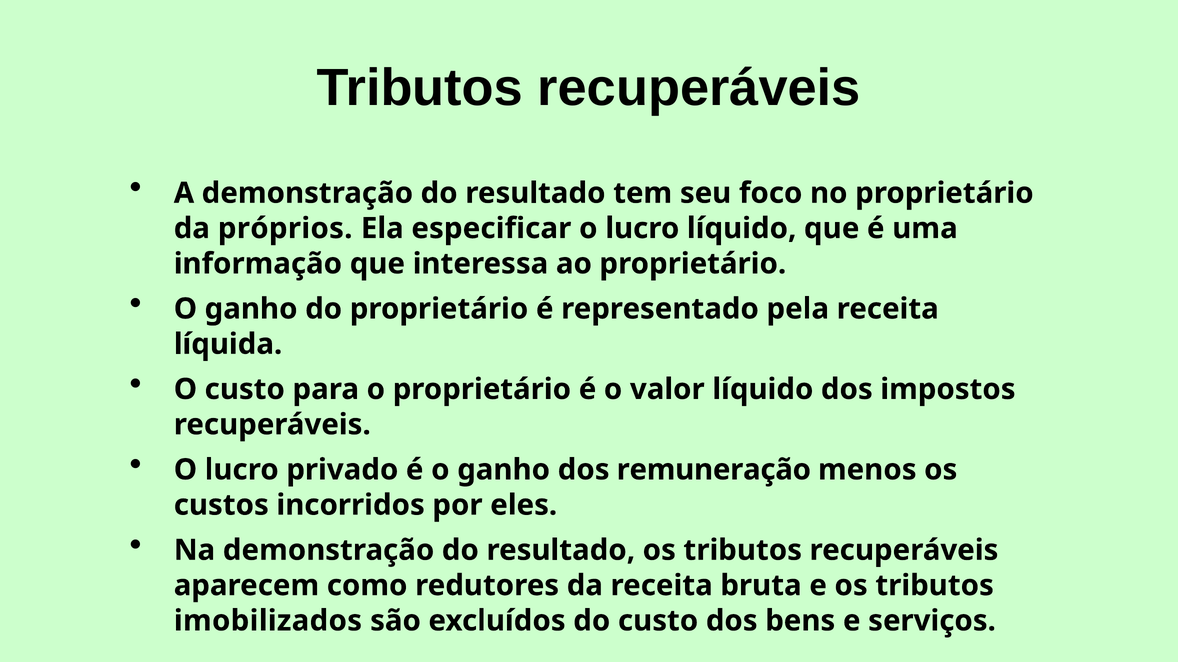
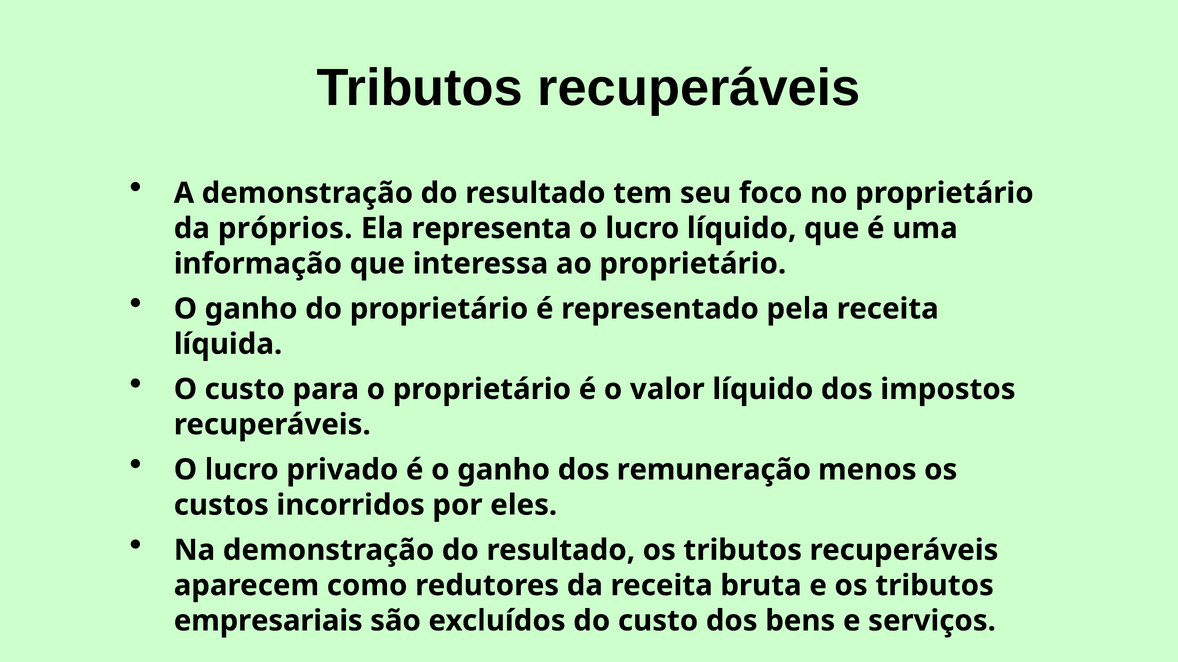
especificar: especificar -> representa
imobilizados: imobilizados -> empresariais
